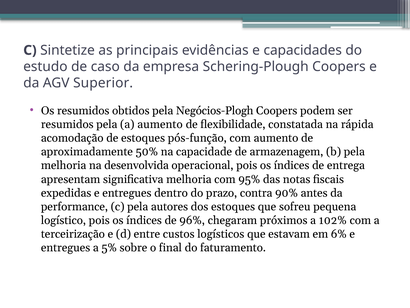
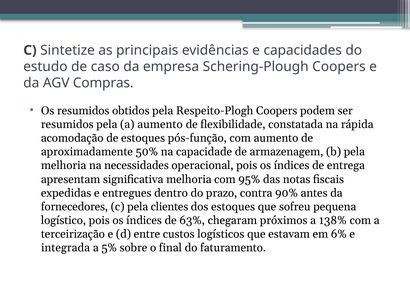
Superior: Superior -> Compras
Negócios-Plogh: Negócios-Plogh -> Respeito-Plogh
desenvolvida: desenvolvida -> necessidades
performance: performance -> fornecedores
autores: autores -> clientes
96%: 96% -> 63%
102%: 102% -> 138%
entregues at (66, 247): entregues -> integrada
